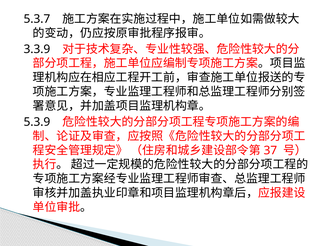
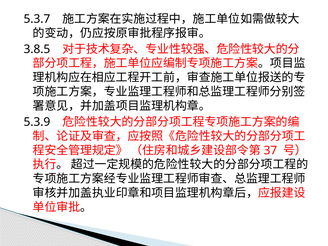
3.3.9: 3.3.9 -> 3.8.5
